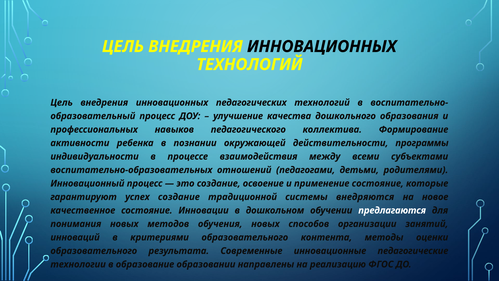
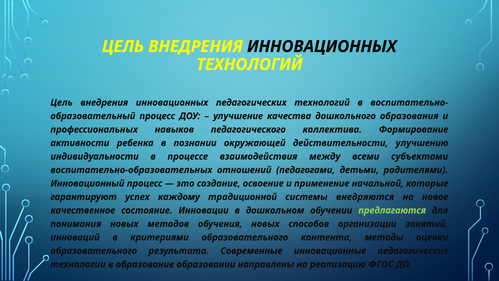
программы: программы -> улучшению
применение состояние: состояние -> начальной
успех создание: создание -> каждому
предлагаются colour: white -> light green
